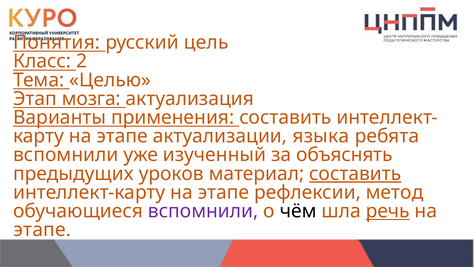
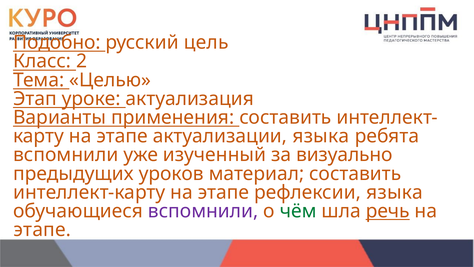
Понятия: Понятия -> Подобно
мозга: мозга -> уроке
объяснять: объяснять -> визуально
составить at (355, 173) underline: present -> none
рефлексии метод: метод -> языка
чём colour: black -> green
